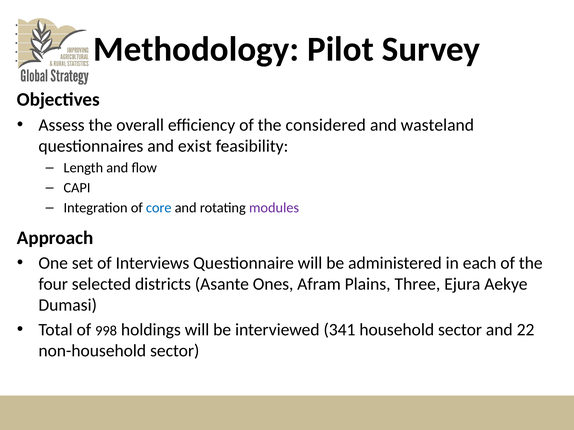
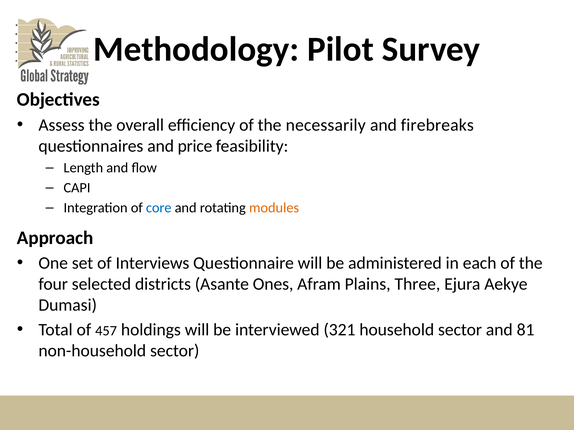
considered: considered -> necessarily
wasteland: wasteland -> firebreaks
exist: exist -> price
modules colour: purple -> orange
998: 998 -> 457
341: 341 -> 321
22: 22 -> 81
